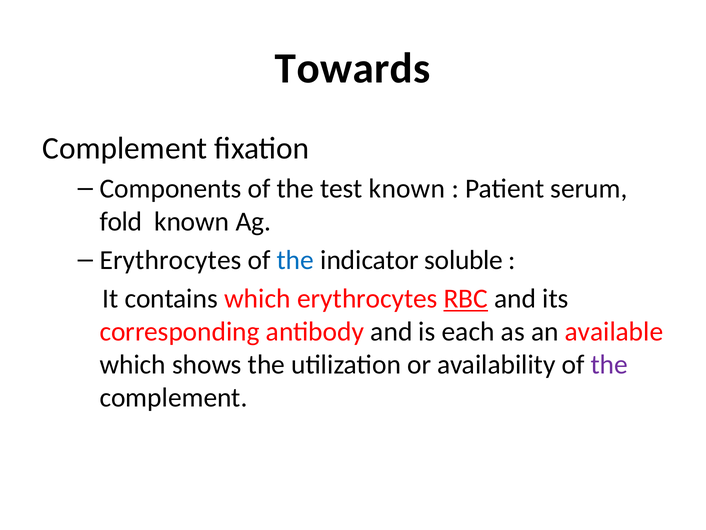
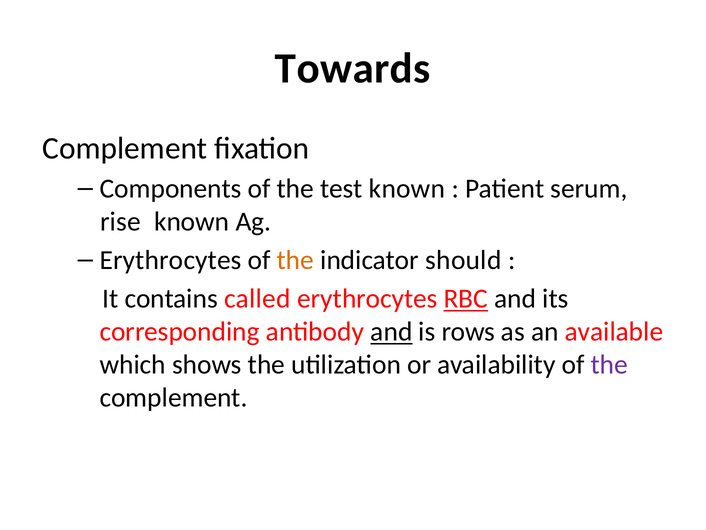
fold: fold -> rise
the at (295, 260) colour: blue -> orange
soluble: soluble -> should
contains which: which -> called
and at (391, 332) underline: none -> present
each: each -> rows
